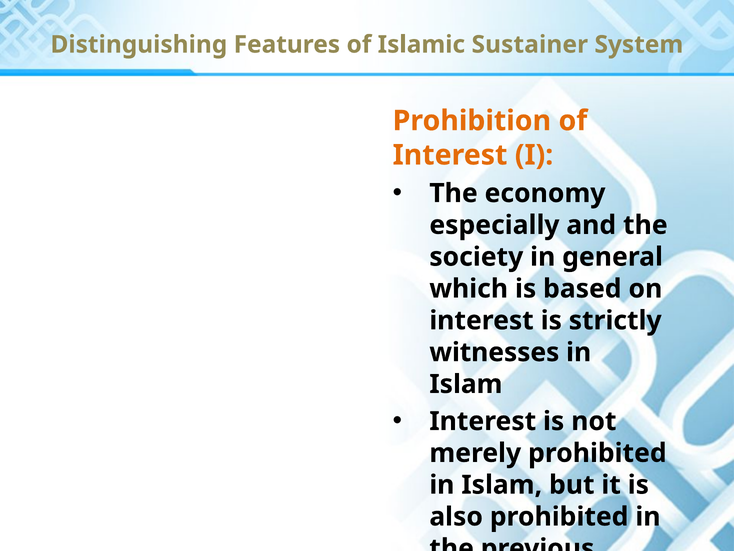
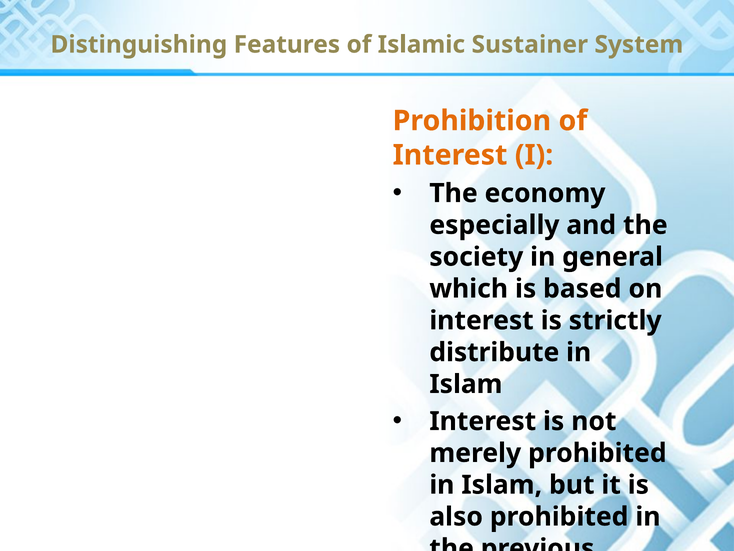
witnesses: witnesses -> distribute
